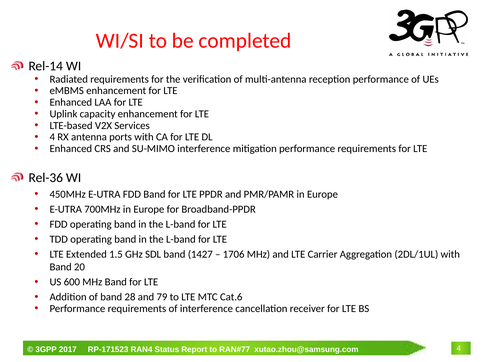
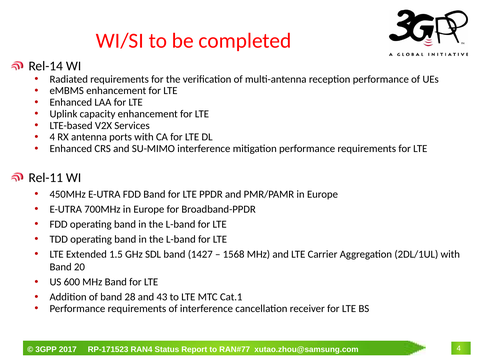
Rel-36: Rel-36 -> Rel-11
1706: 1706 -> 1568
79: 79 -> 43
Cat.6: Cat.6 -> Cat.1
